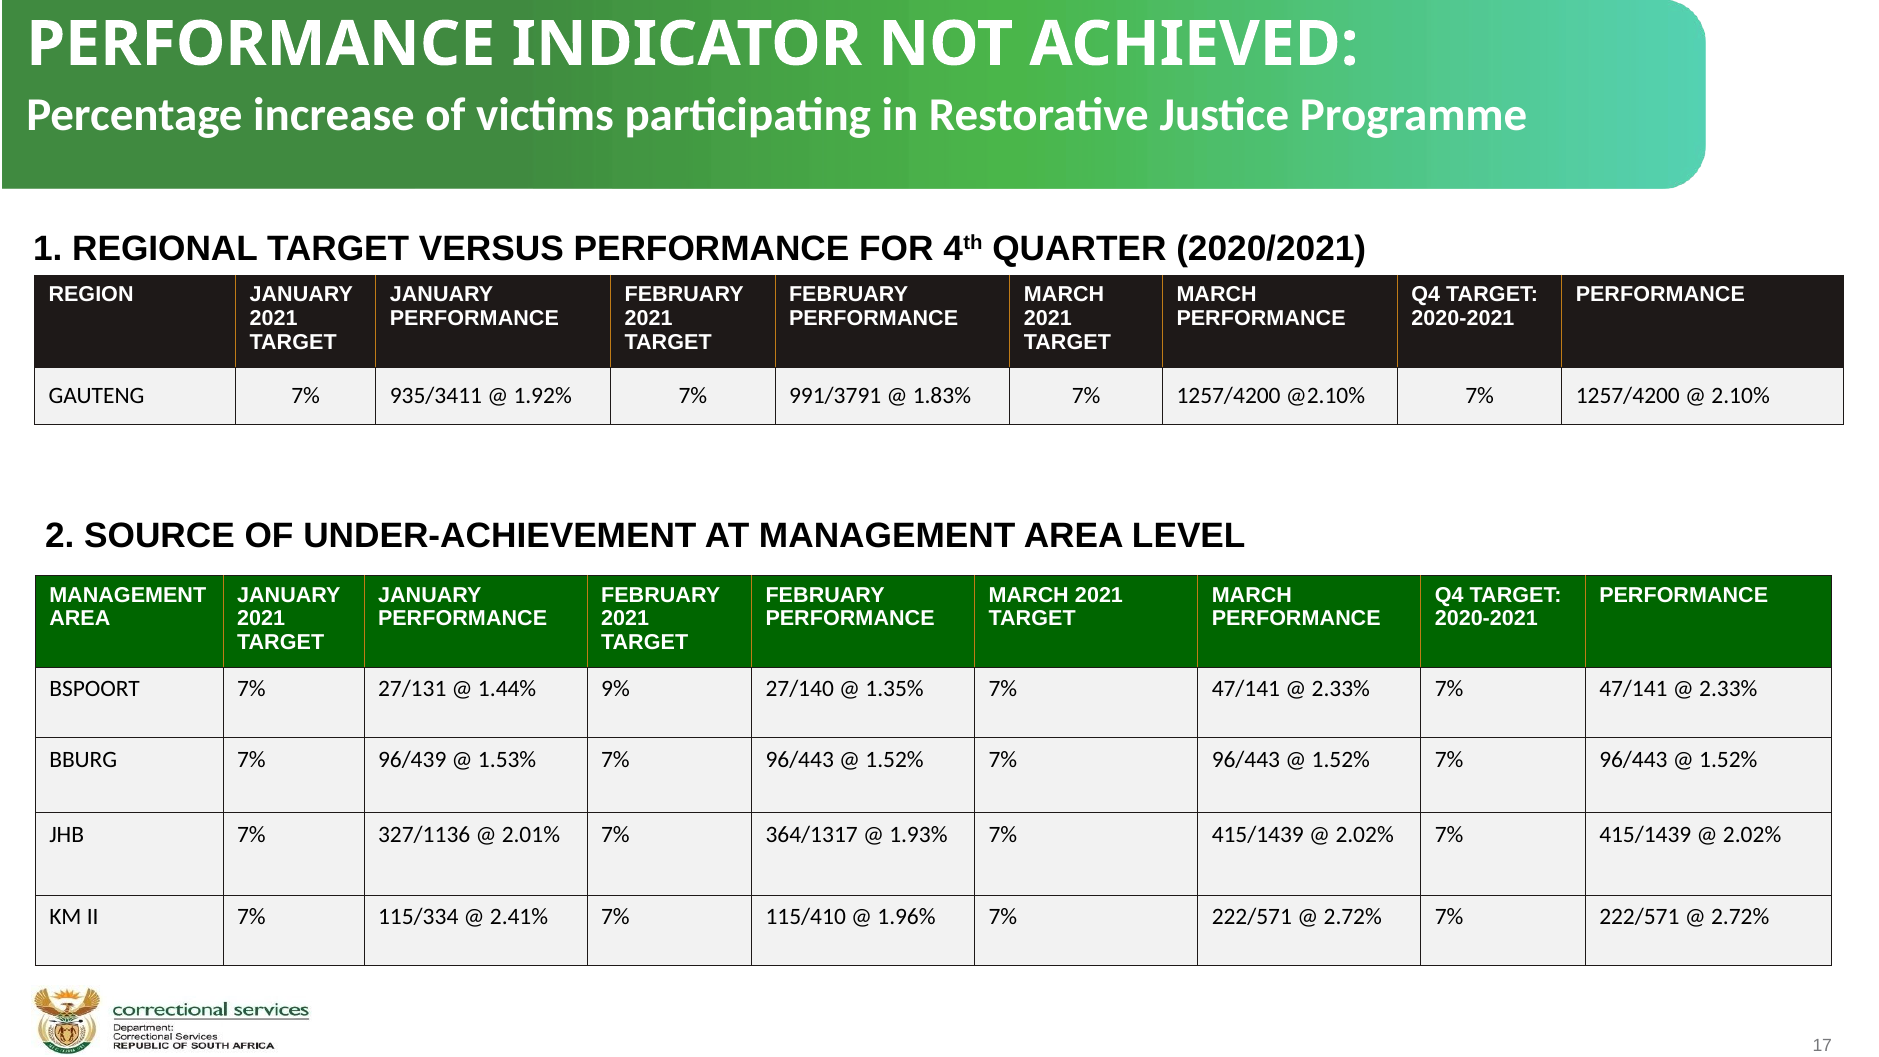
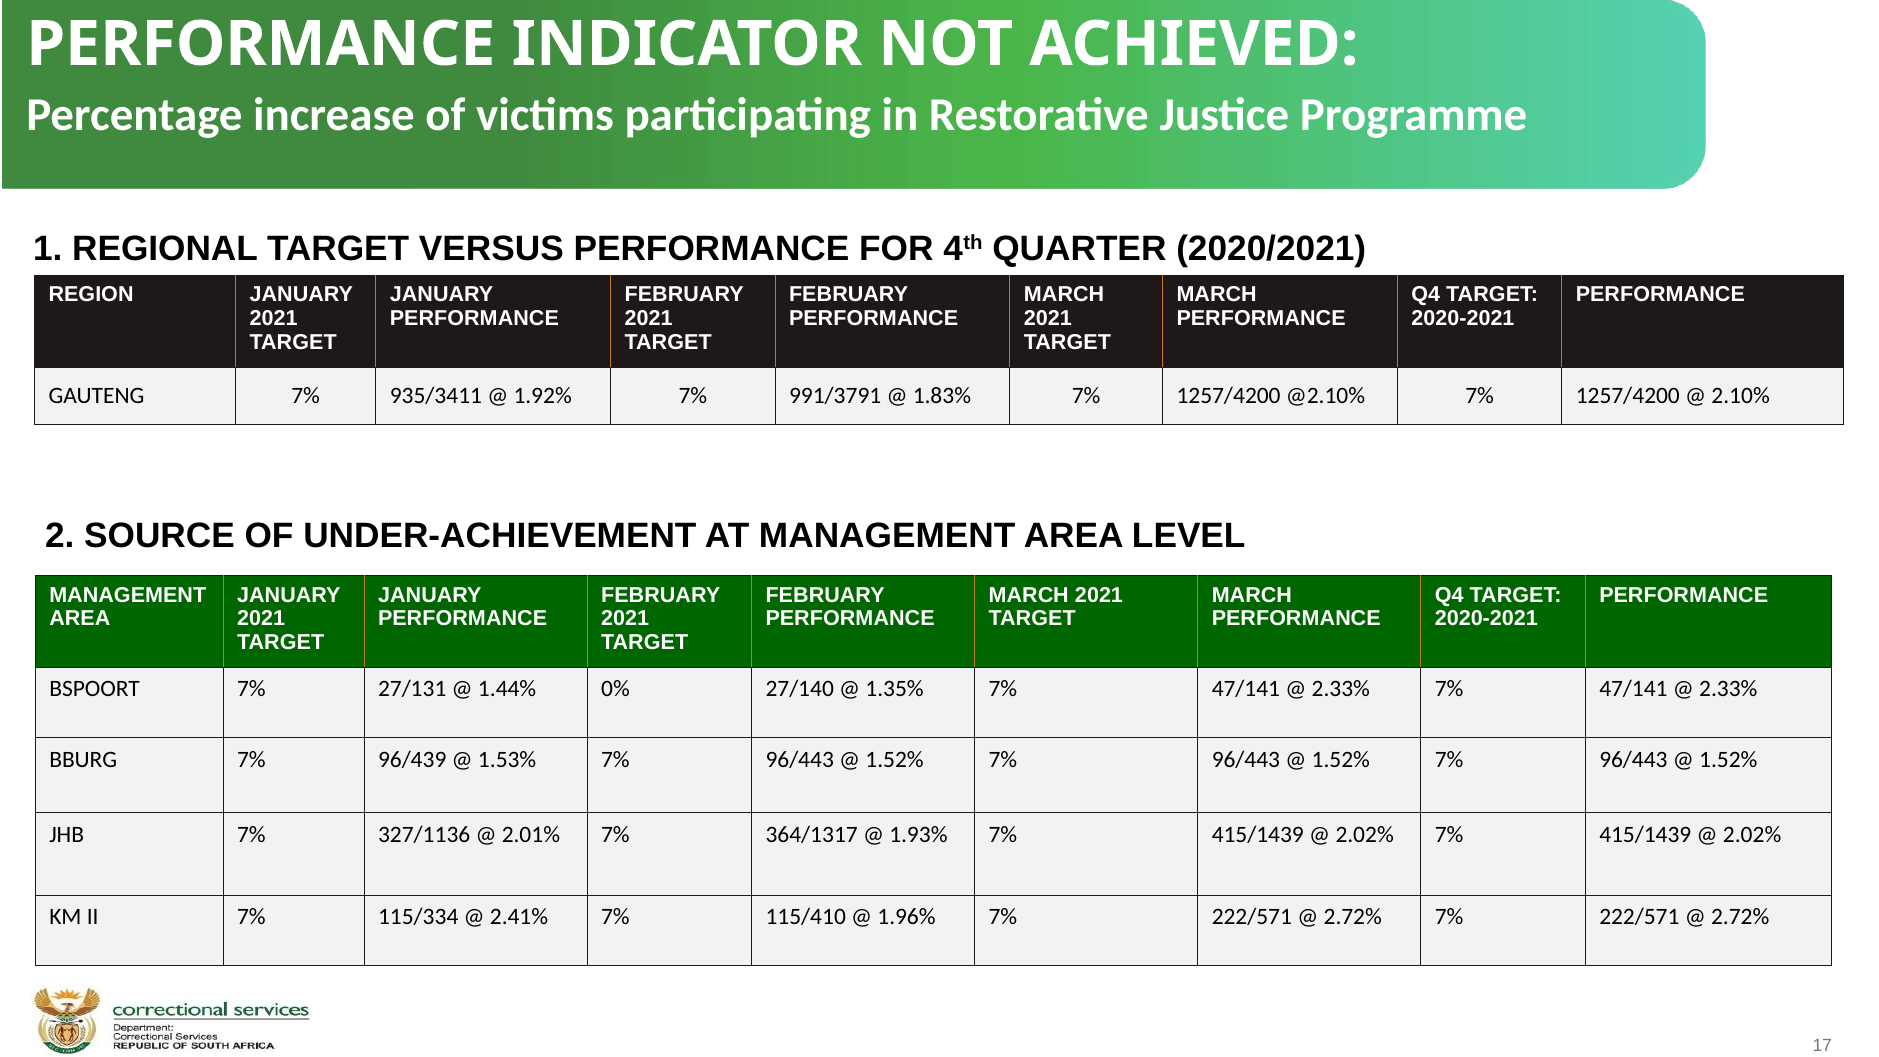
9%: 9% -> 0%
